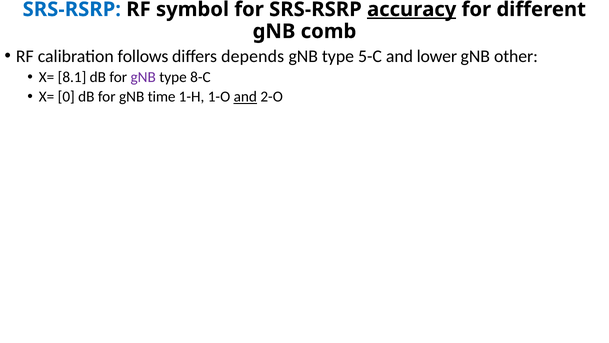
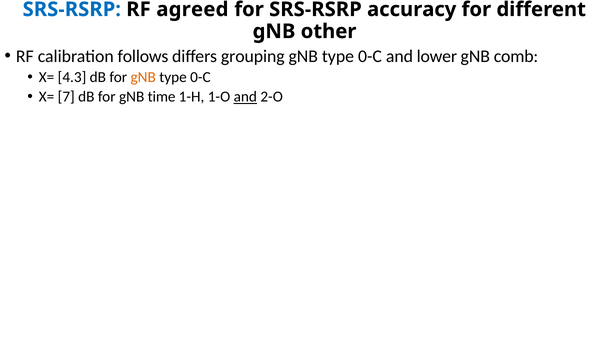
symbol: symbol -> agreed
accuracy underline: present -> none
comb: comb -> other
depends: depends -> grouping
5-C at (370, 56): 5-C -> 0-C
other: other -> comb
8.1: 8.1 -> 4.3
gNB at (143, 77) colour: purple -> orange
8-C at (200, 77): 8-C -> 0-C
0: 0 -> 7
